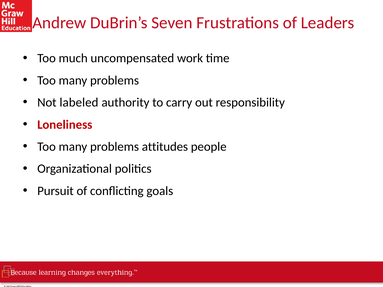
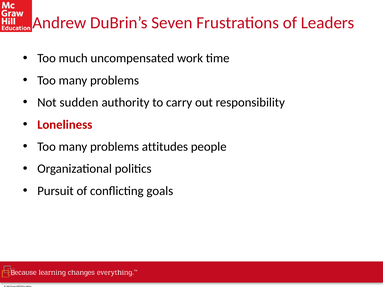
labeled: labeled -> sudden
